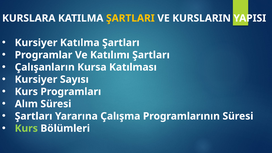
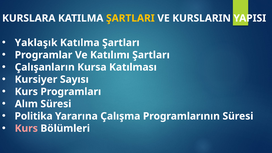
Kursiyer at (36, 43): Kursiyer -> Yaklaşık
Şartları at (34, 116): Şartları -> Politika
Kurs at (26, 128) colour: light green -> pink
